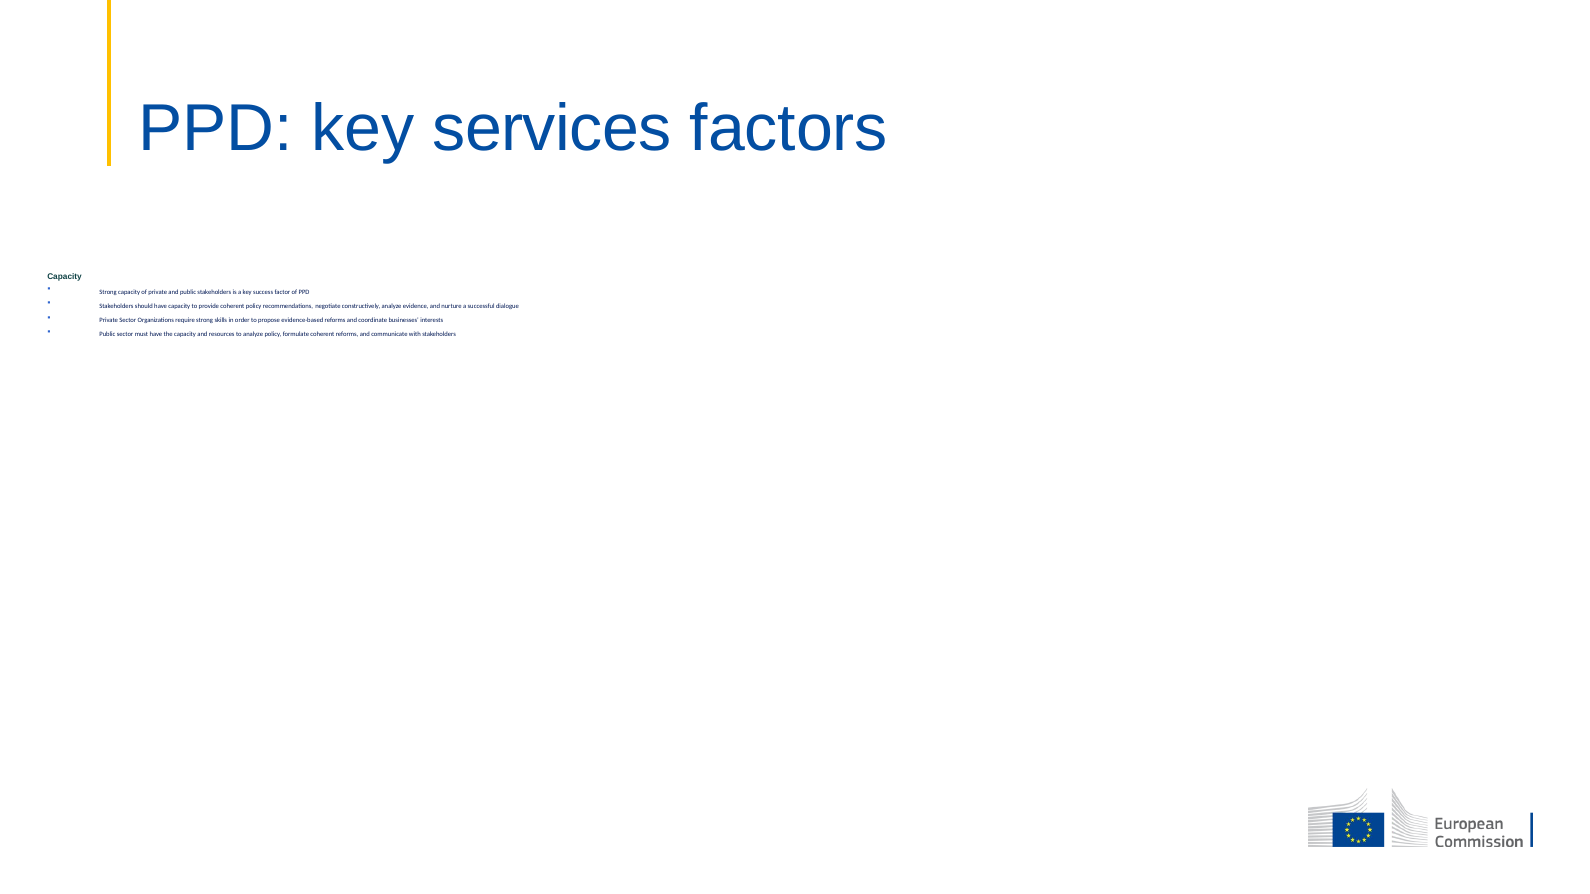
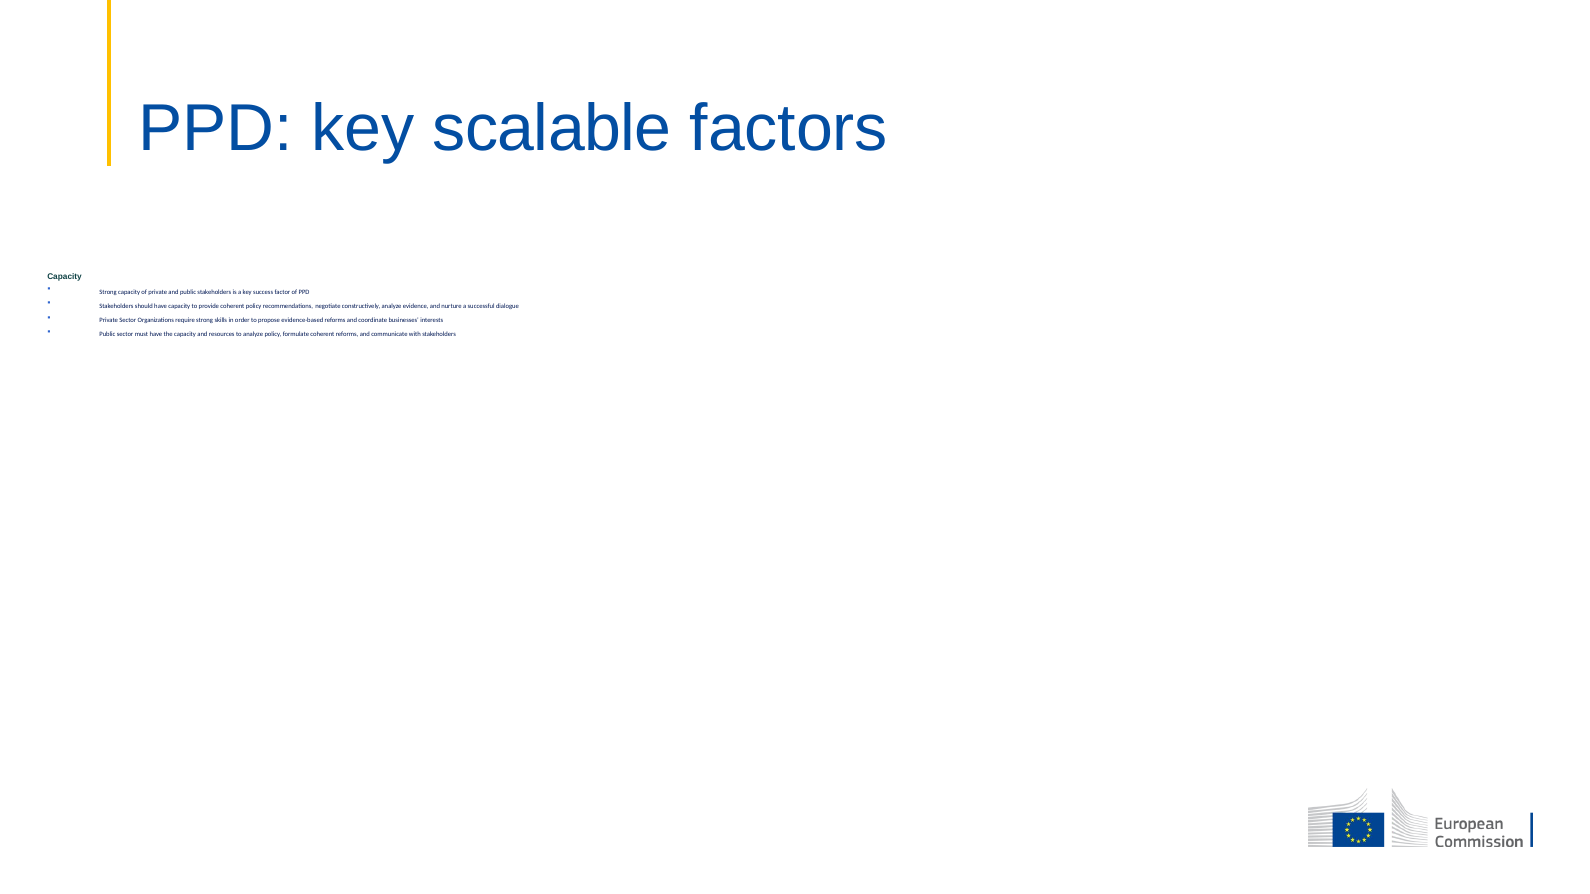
services: services -> scalable
